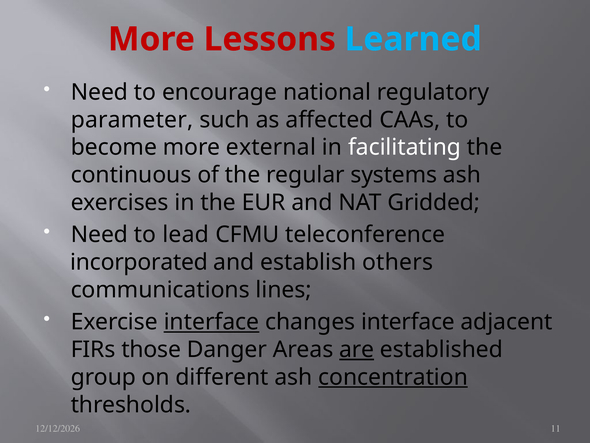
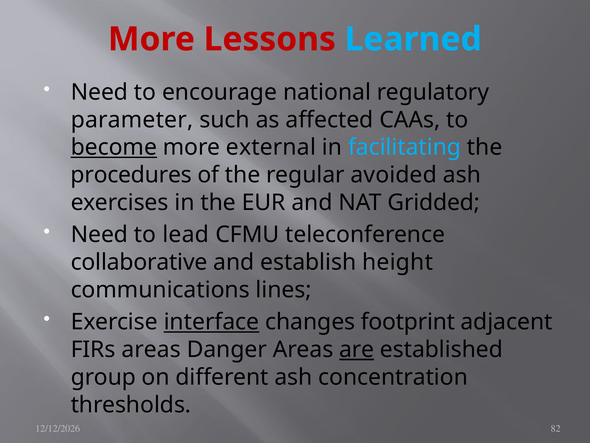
become underline: none -> present
facilitating colour: white -> light blue
continuous: continuous -> procedures
systems: systems -> avoided
incorporated: incorporated -> collaborative
others: others -> height
changes interface: interface -> footprint
FIRs those: those -> areas
concentration underline: present -> none
11: 11 -> 82
